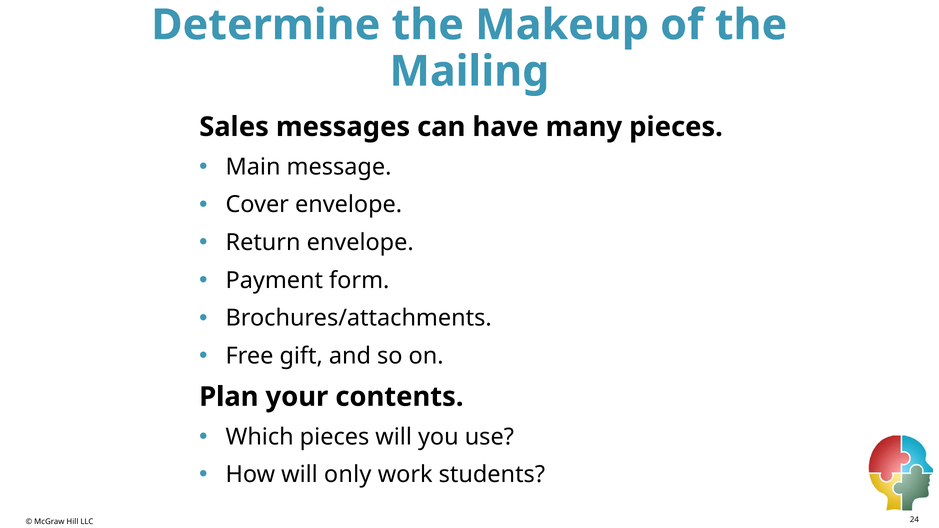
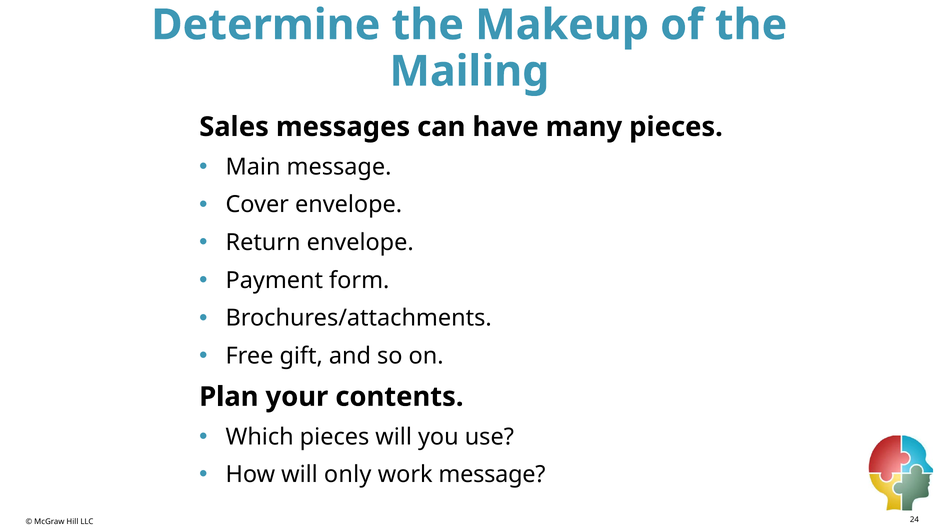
work students: students -> message
